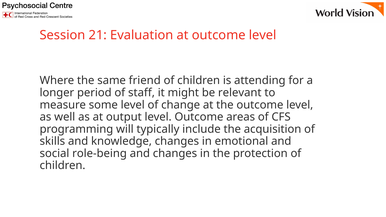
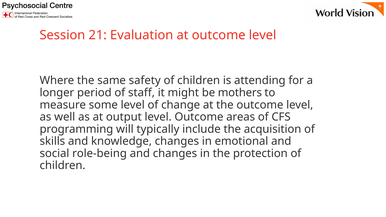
friend: friend -> safety
relevant: relevant -> mothers
